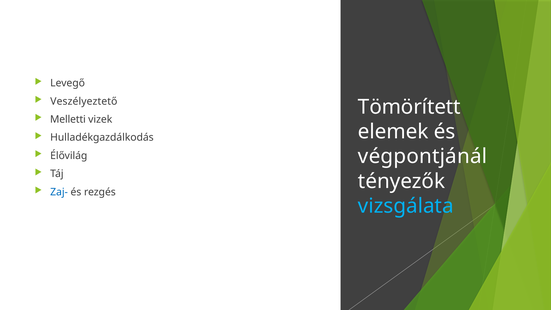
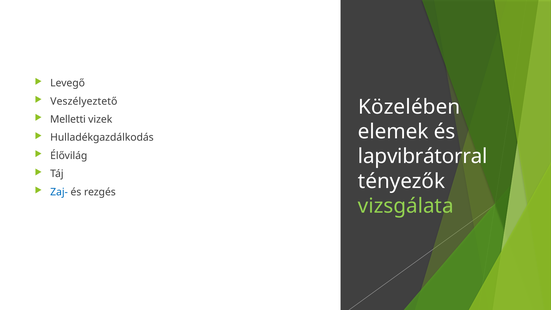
Tömörített: Tömörített -> Közelében
végpontjánál: végpontjánál -> lapvibrátorral
vizsgálata colour: light blue -> light green
